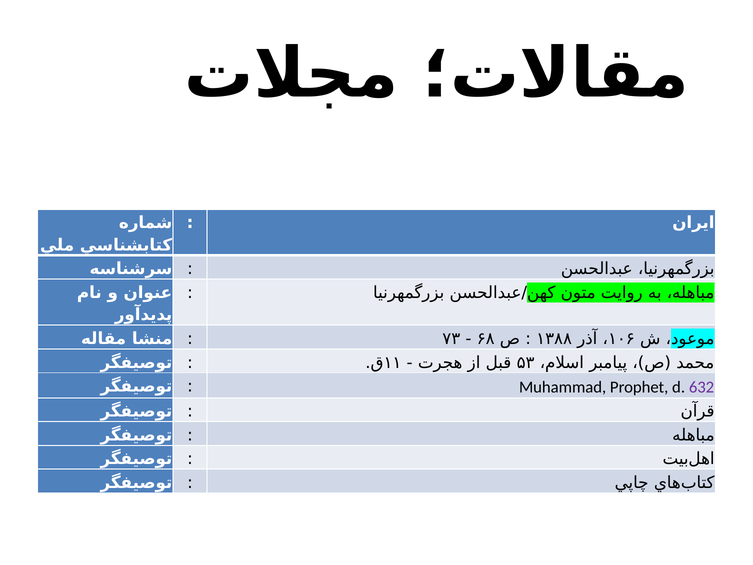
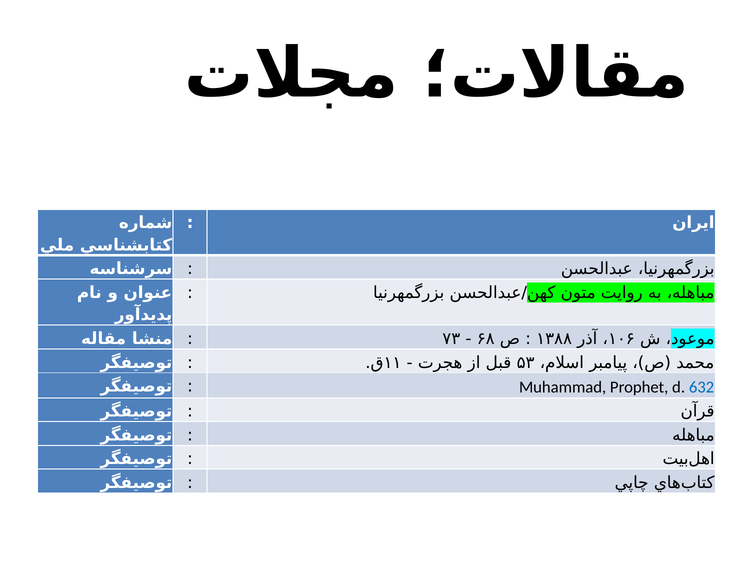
632 colour: purple -> blue
